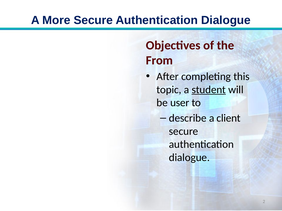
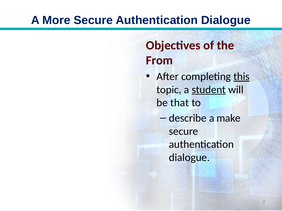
this underline: none -> present
user: user -> that
client: client -> make
